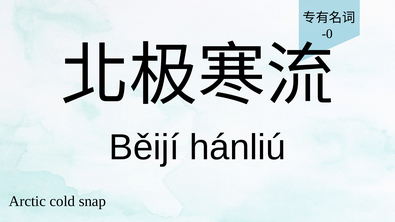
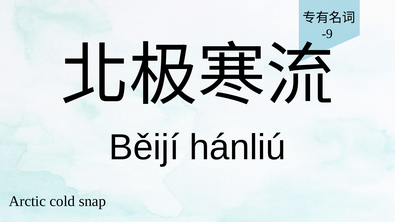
-0: -0 -> -9
